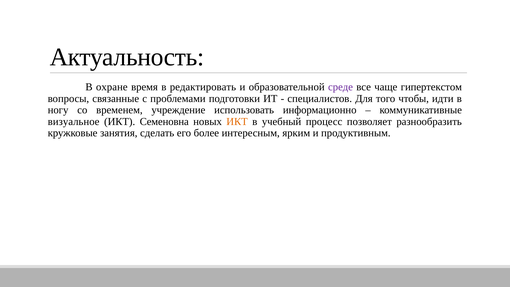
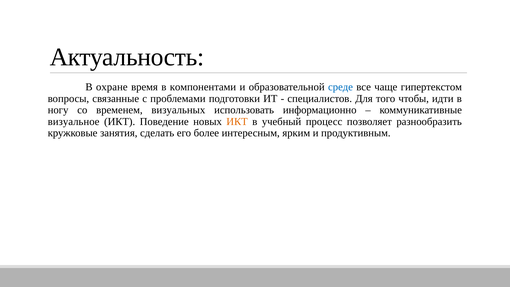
редактировать: редактировать -> компонентами
среде colour: purple -> blue
учреждение: учреждение -> визуальных
Семеновна: Семеновна -> Поведение
